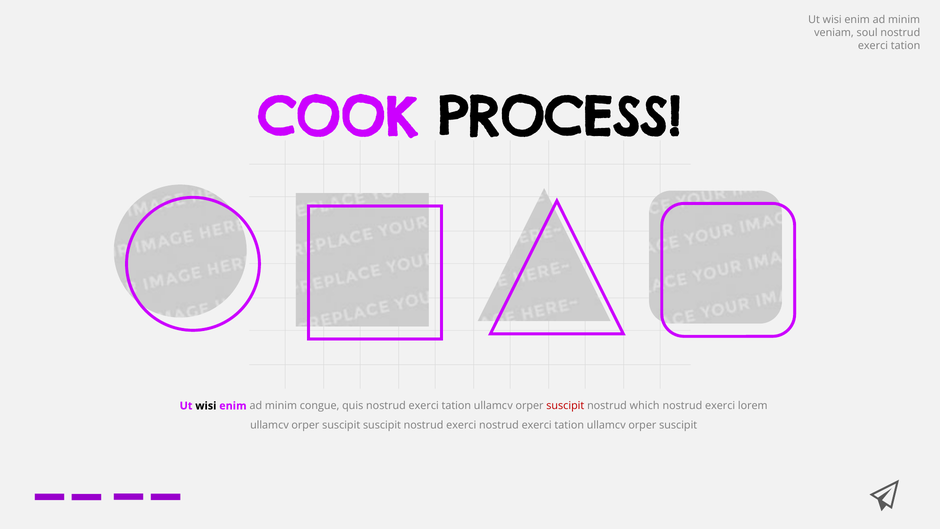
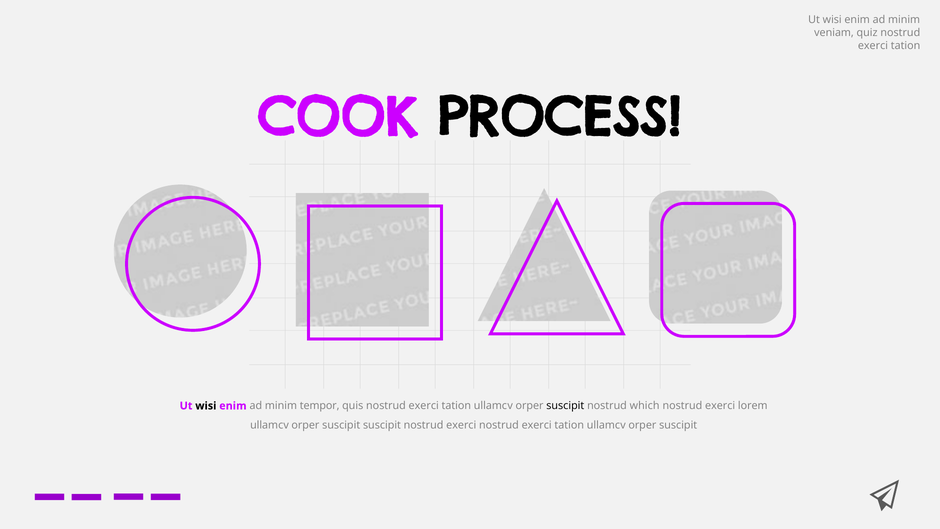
soul: soul -> quiz
congue: congue -> tempor
suscipit at (565, 406) colour: red -> black
